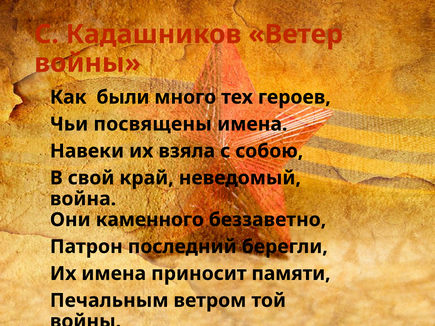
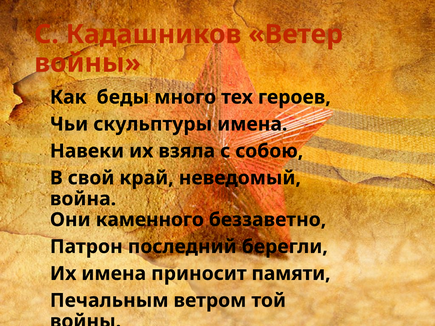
были: были -> беды
посвящены: посвящены -> скульптуры
